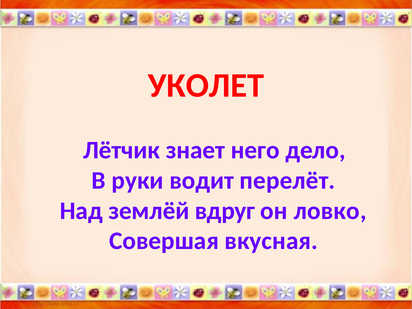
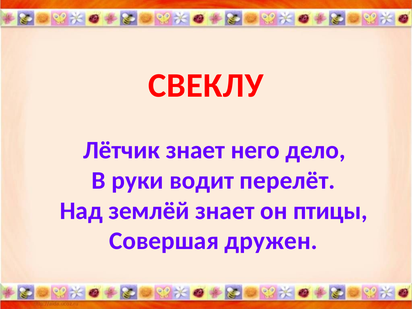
УКОЛЕТ: УКОЛЕТ -> СВЕКЛУ
землёй вдруг: вдруг -> знает
ловко: ловко -> птицы
вкусная: вкусная -> дружен
